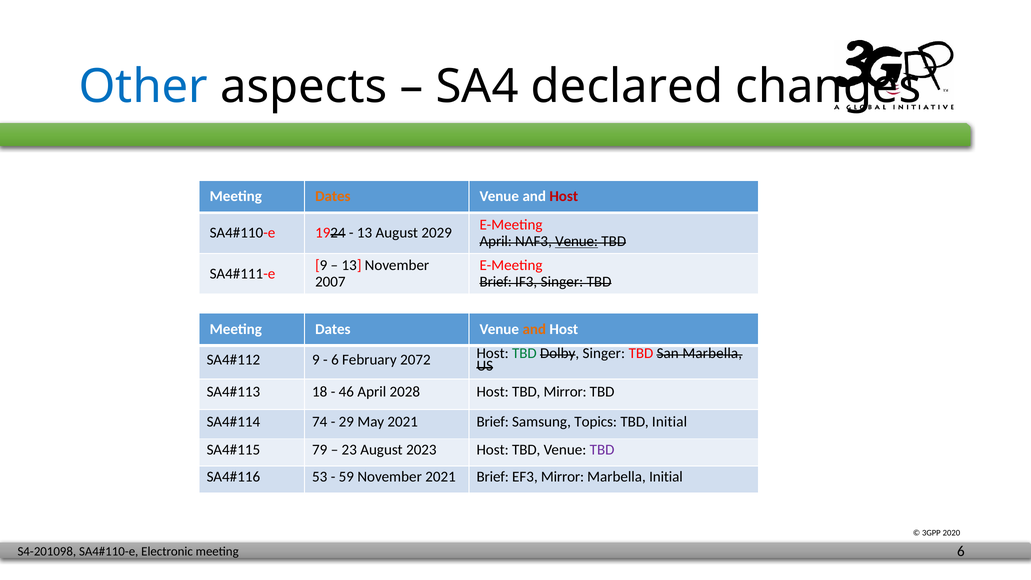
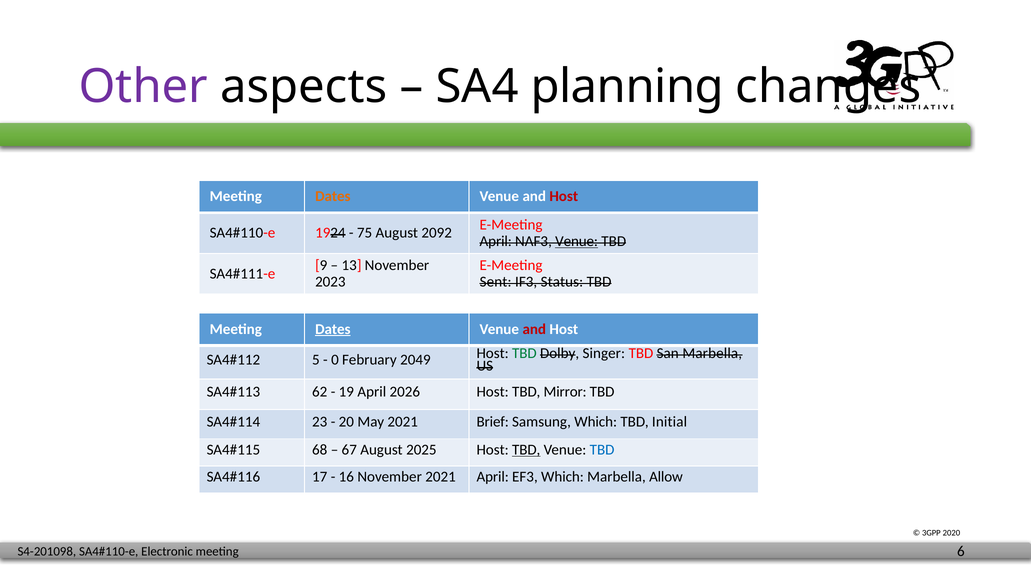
Other colour: blue -> purple
declared: declared -> planning
13 at (365, 233): 13 -> 75
2029: 2029 -> 2092
2007: 2007 -> 2023
Brief at (496, 282): Brief -> Sent
IF3 Singer: Singer -> Status
Dates at (333, 329) underline: none -> present
and at (534, 329) colour: orange -> red
9 at (316, 360): 9 -> 5
6 at (335, 360): 6 -> 0
2072: 2072 -> 2049
18: 18 -> 62
46: 46 -> 19
2028: 2028 -> 2026
74: 74 -> 23
29: 29 -> 20
Samsung Topics: Topics -> Which
79: 79 -> 68
23: 23 -> 67
2023: 2023 -> 2025
TBD at (526, 450) underline: none -> present
TBD at (602, 450) colour: purple -> blue
53: 53 -> 17
59: 59 -> 16
November 2021 Brief: Brief -> April
EF3 Mirror: Mirror -> Which
Marbella Initial: Initial -> Allow
